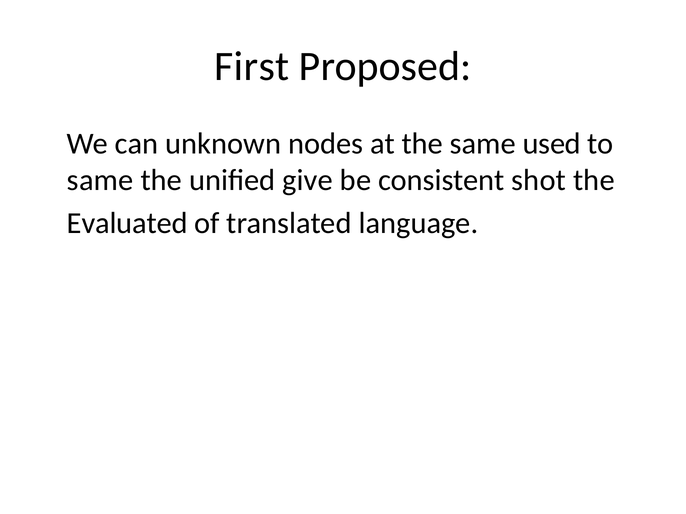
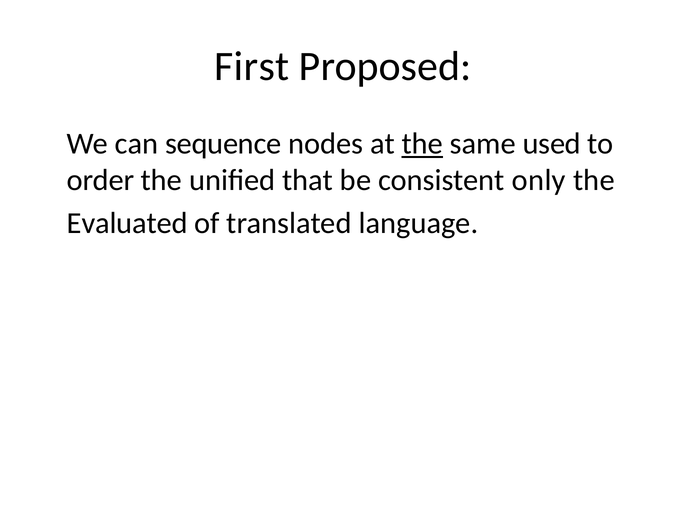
unknown: unknown -> sequence
the at (422, 144) underline: none -> present
same at (100, 181): same -> order
give: give -> that
shot: shot -> only
